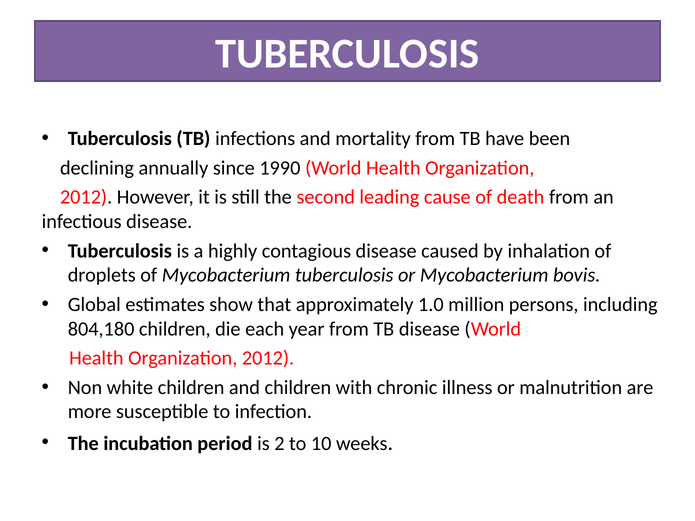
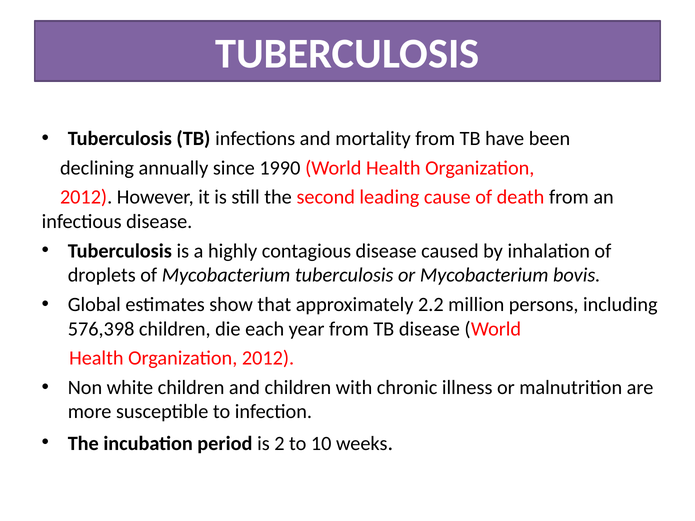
1.0: 1.0 -> 2.2
804,180: 804,180 -> 576,398
